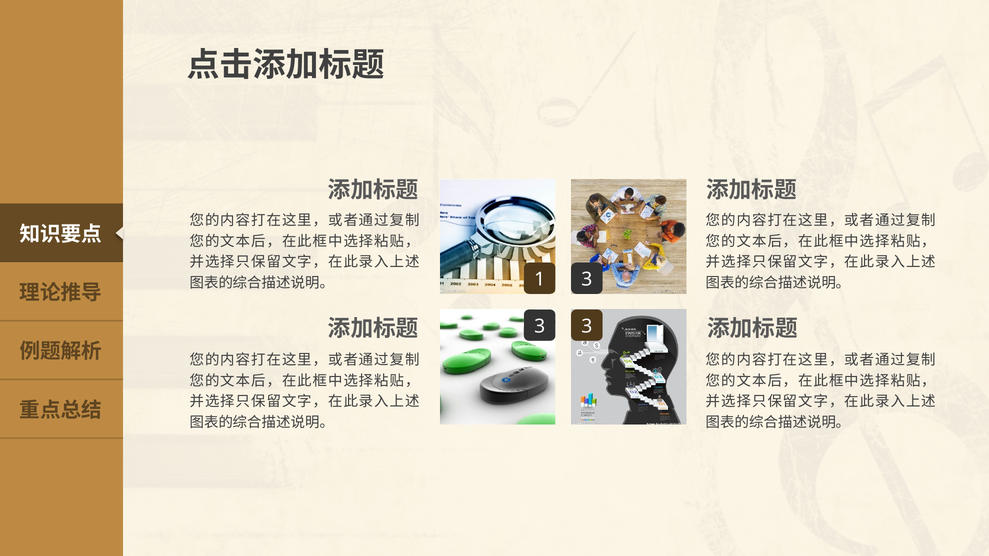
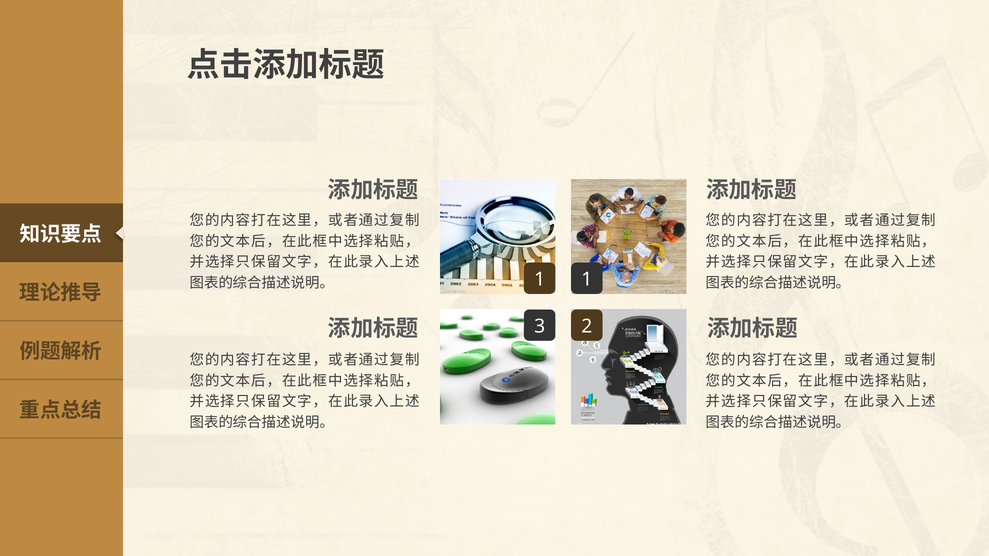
1 3: 3 -> 1
3 at (587, 327): 3 -> 2
